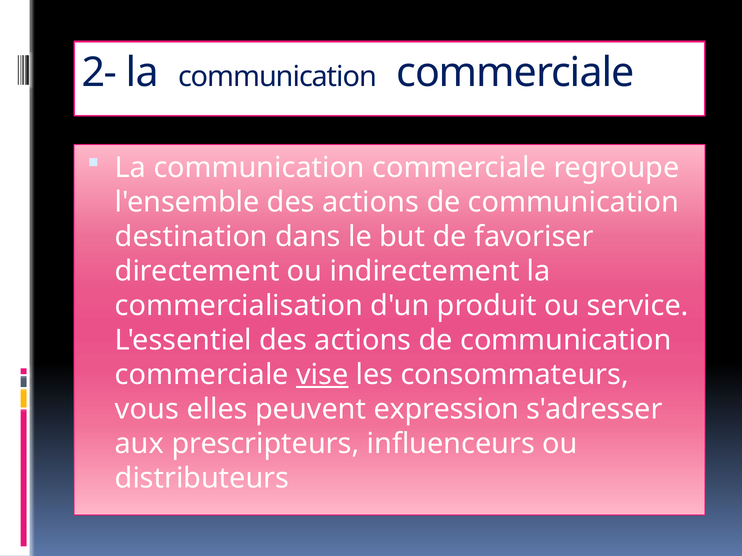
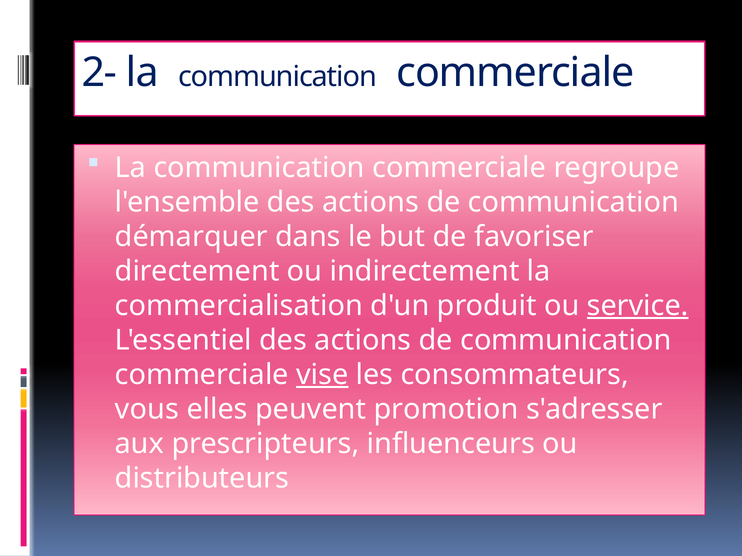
destination: destination -> démarquer
service underline: none -> present
expression: expression -> promotion
